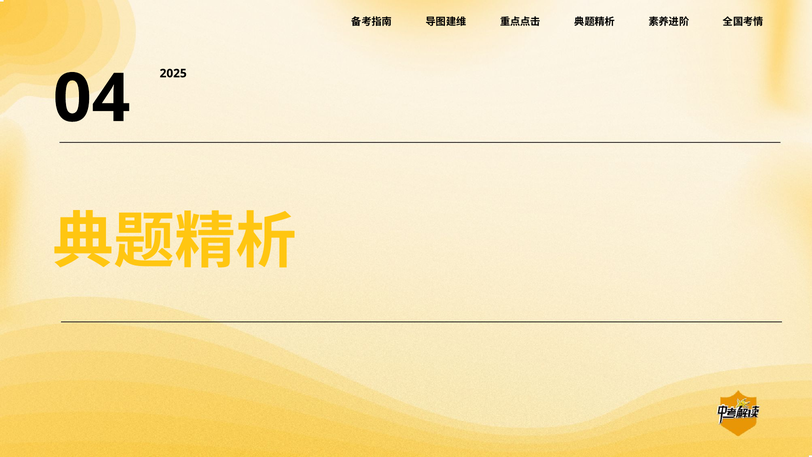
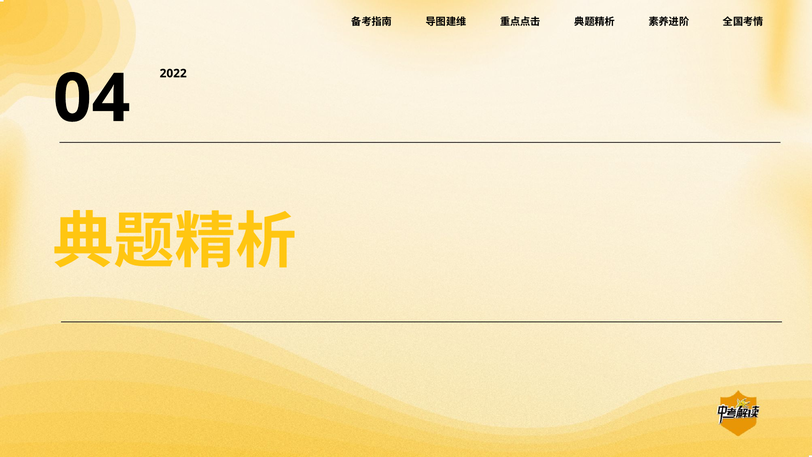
2025: 2025 -> 2022
